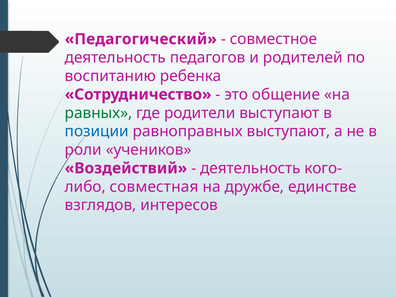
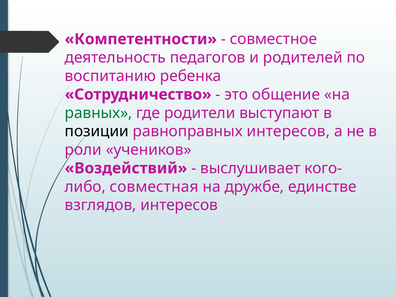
Педагогический: Педагогический -> Компетентности
позиции colour: blue -> black
равноправных выступают: выступают -> интересов
деятельность at (250, 168): деятельность -> выслушивает
